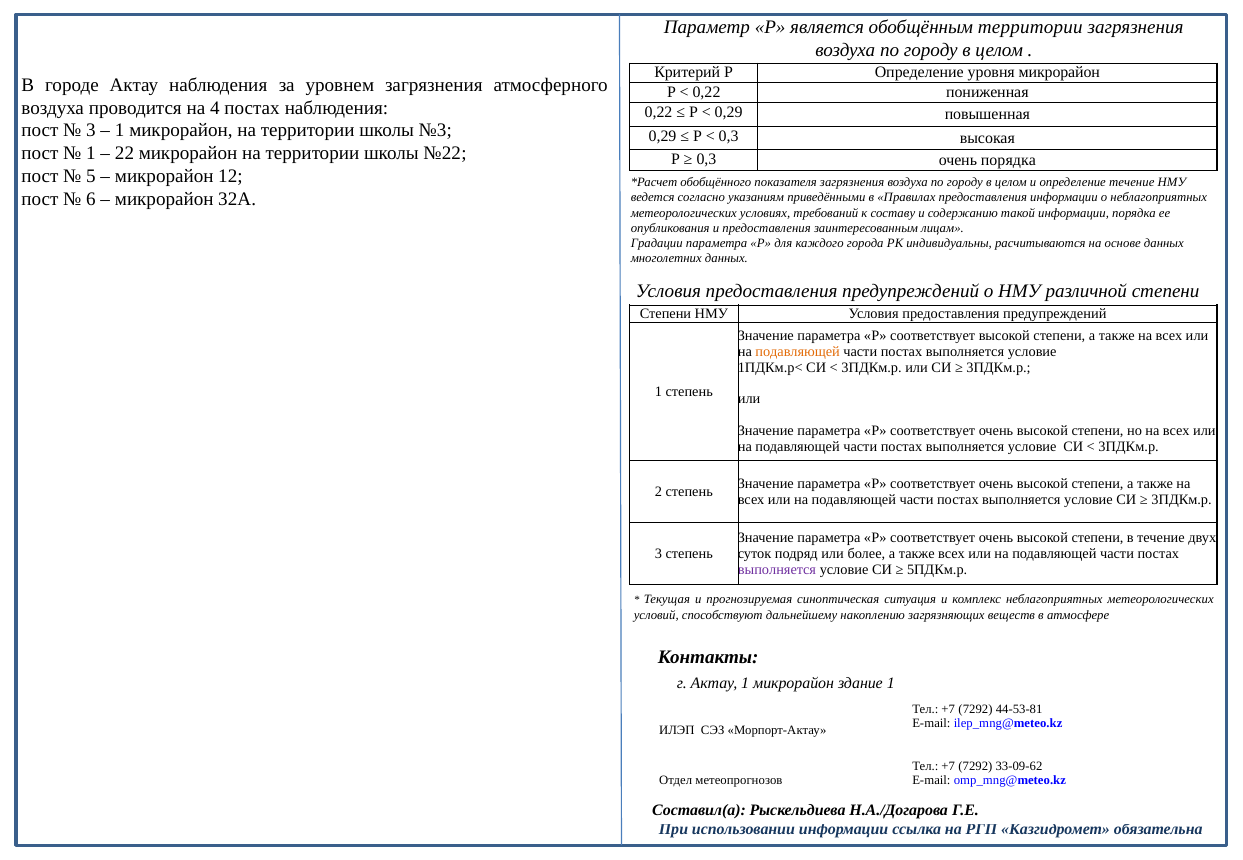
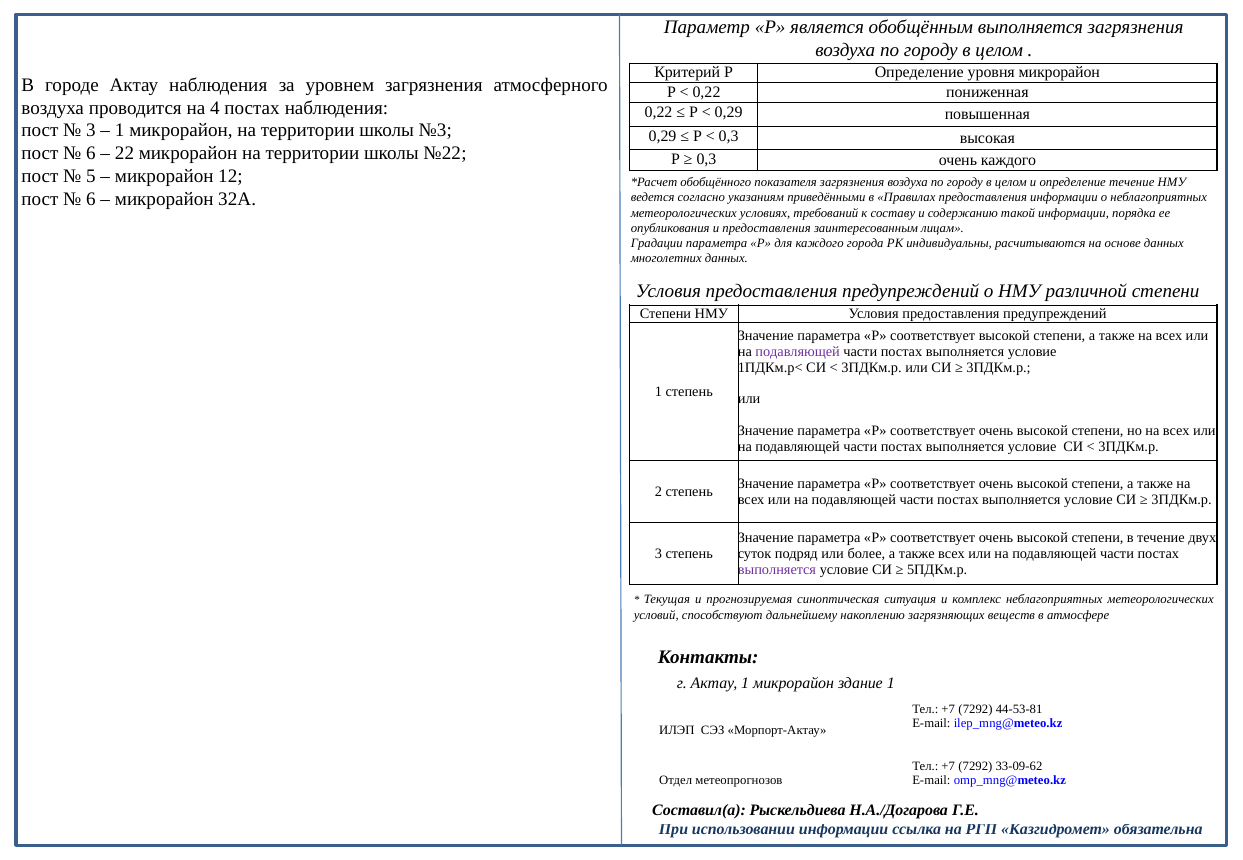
обобщённым территории: территории -> выполняется
1 at (91, 154): 1 -> 6
очень порядка: порядка -> каждого
подавляющей at (798, 352) colour: orange -> purple
